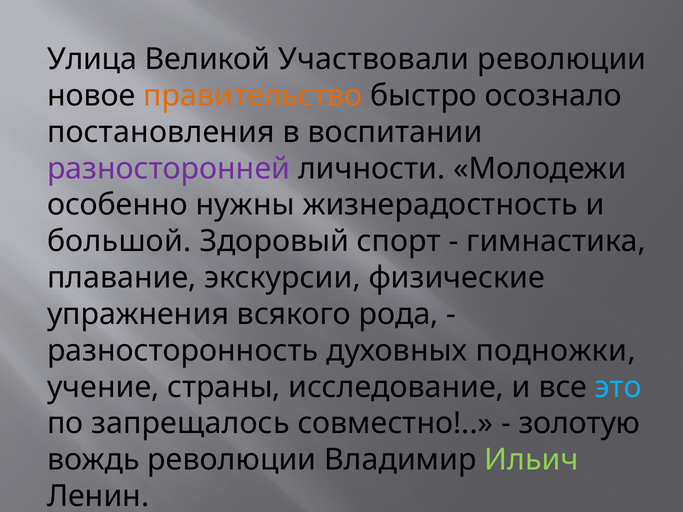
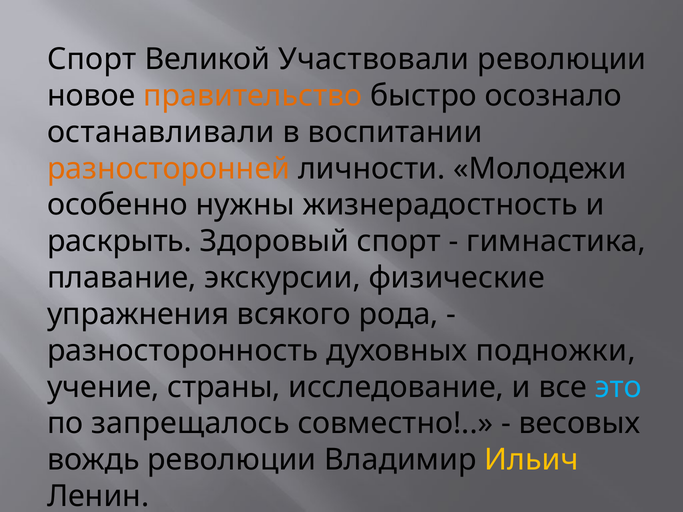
Улица at (92, 59): Улица -> Спорт
постановления: постановления -> останавливали
разносторонней colour: purple -> orange
большой: большой -> раскрыть
золотую: золотую -> весовых
Ильич colour: light green -> yellow
